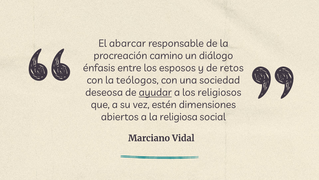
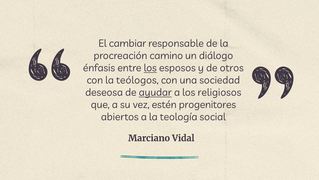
abarcar: abarcar -> cambiar
los at (150, 68) underline: none -> present
retos: retos -> otros
dimensiones: dimensiones -> progenitores
religiosa: religiosa -> teología
